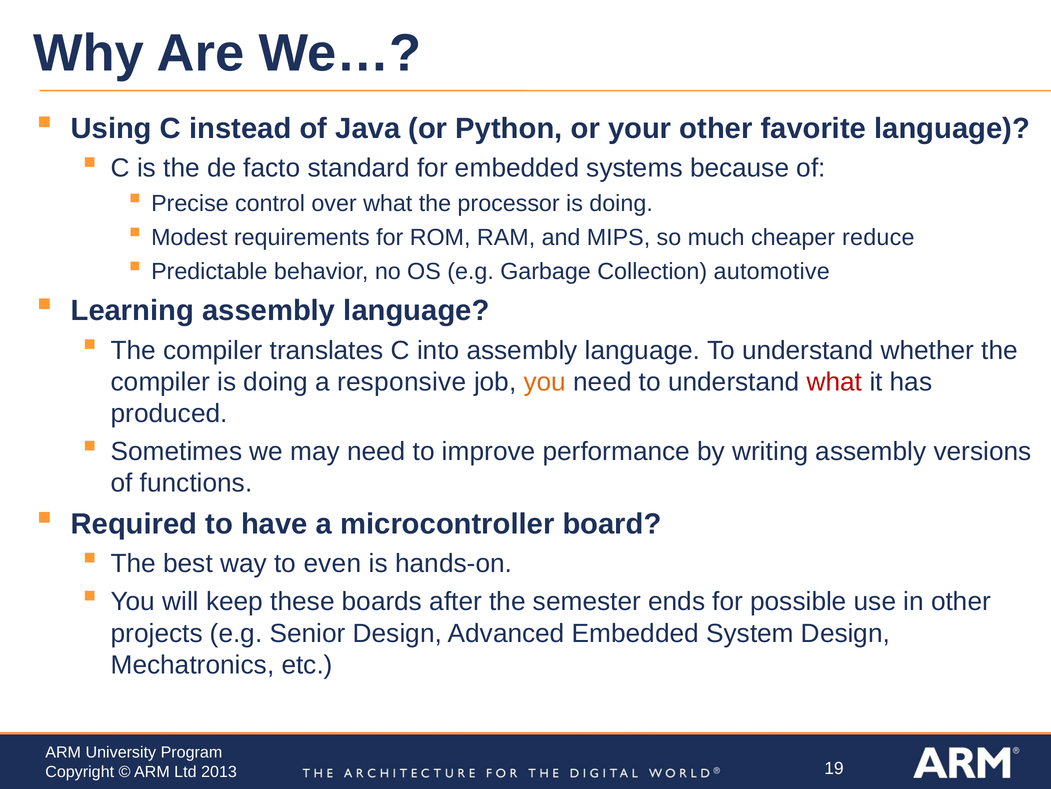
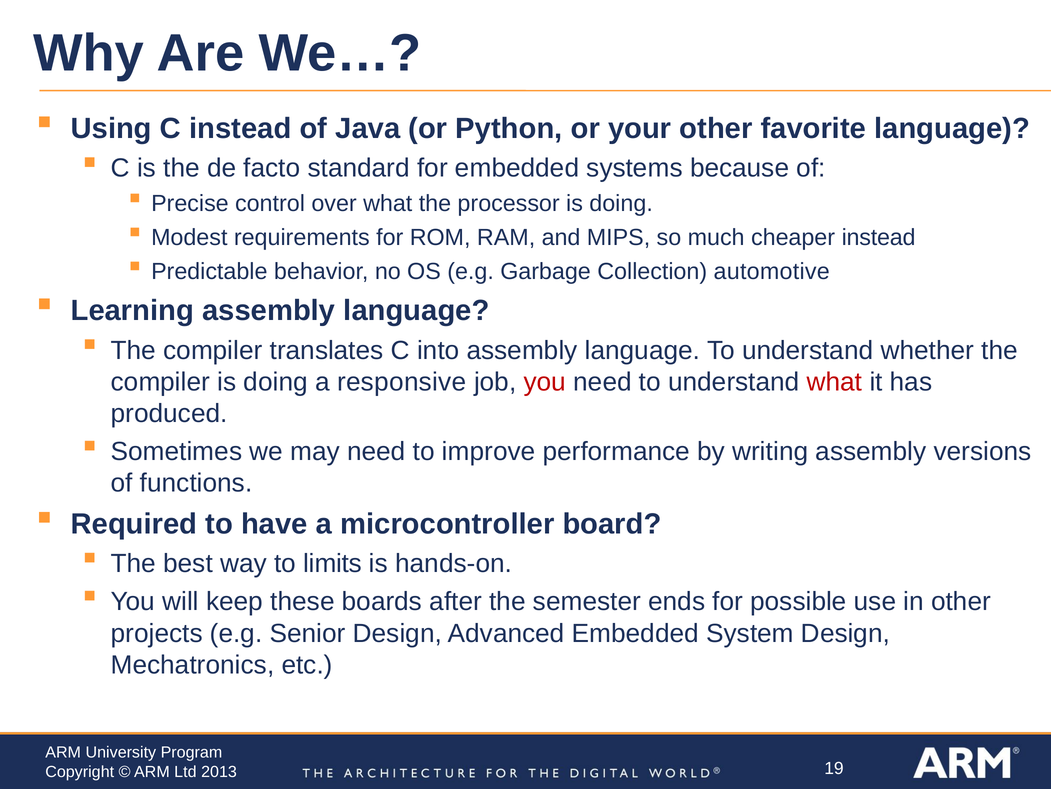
cheaper reduce: reduce -> instead
you at (545, 382) colour: orange -> red
even: even -> limits
